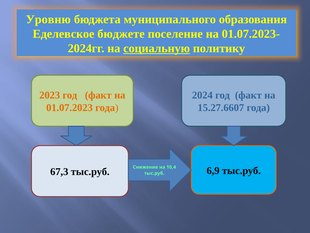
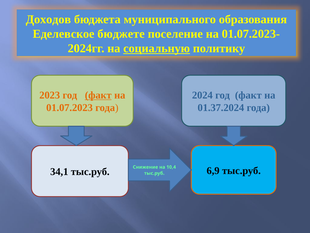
Уровню: Уровню -> Доходов
факт at (98, 95) underline: none -> present
15.27.6607: 15.27.6607 -> 01.37.2024
67,3: 67,3 -> 34,1
